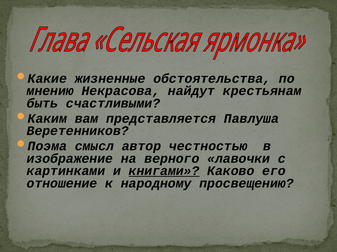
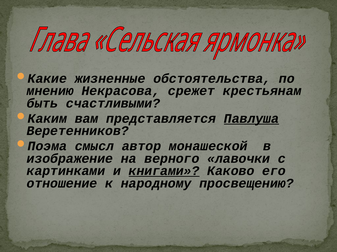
найдут: найдут -> срежет
Павлуша underline: none -> present
честностью: честностью -> монашеской
